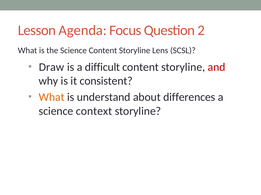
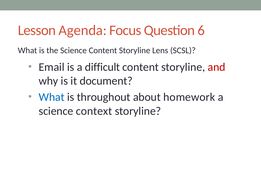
2: 2 -> 6
Draw: Draw -> Email
consistent: consistent -> document
What at (52, 98) colour: orange -> blue
understand: understand -> throughout
differences: differences -> homework
